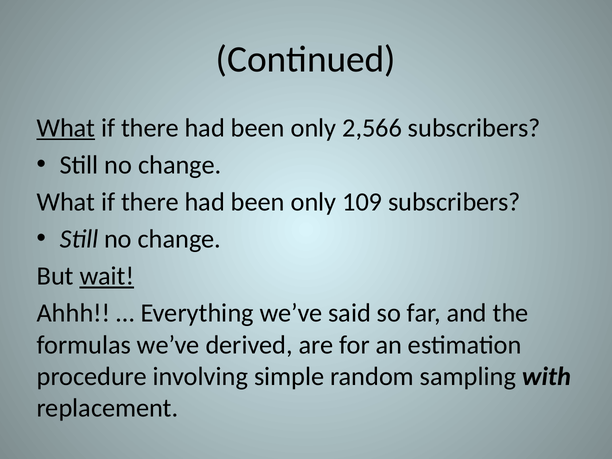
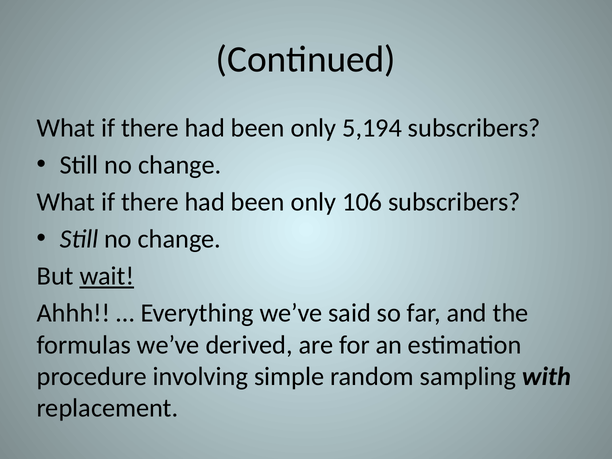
What at (66, 128) underline: present -> none
2,566: 2,566 -> 5,194
109: 109 -> 106
